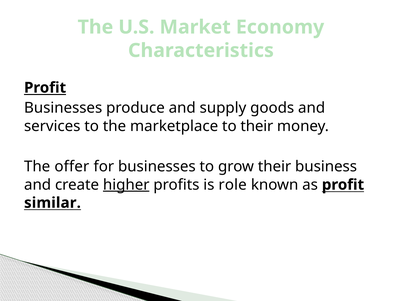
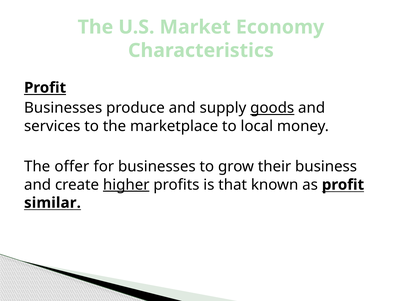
goods underline: none -> present
to their: their -> local
role: role -> that
